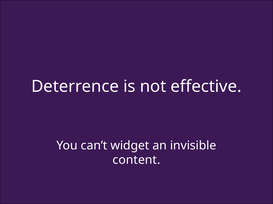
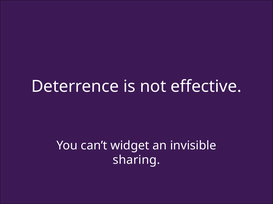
content: content -> sharing
